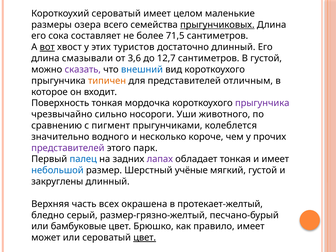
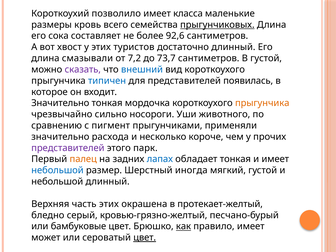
Короткоухий сероватый: сероватый -> позволило
целом: целом -> класса
озера: озера -> кровь
71,5: 71,5 -> 92,6
вот underline: present -> none
3,6: 3,6 -> 7,2
12,7: 12,7 -> 73,7
типичен colour: orange -> blue
отличным: отличным -> появилась
Поверхность at (60, 103): Поверхность -> Значительно
прыгунчика at (262, 103) colour: purple -> orange
колеблется: колеблется -> применяли
водного: водного -> расхода
палец colour: blue -> orange
лапах colour: purple -> blue
учёные: учёные -> иногда
закруглены at (57, 182): закруглены -> небольшой
часть всех: всех -> этих
размер-грязно-желтый: размер-грязно-желтый -> кровью-грязно-желтый
как underline: none -> present
